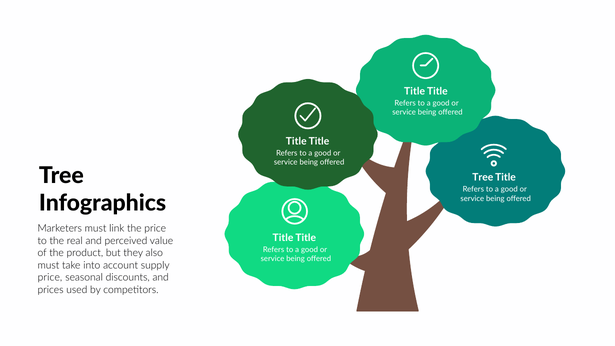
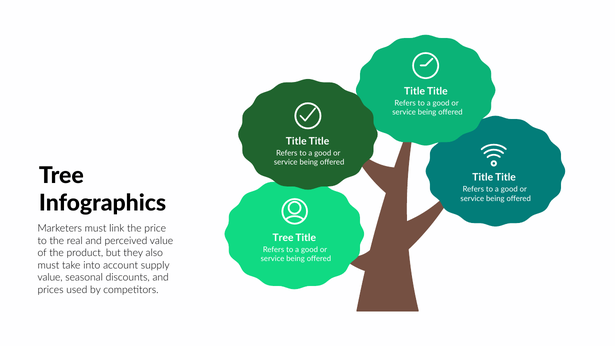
Tree at (483, 177): Tree -> Title
Title at (283, 238): Title -> Tree
price at (50, 278): price -> value
